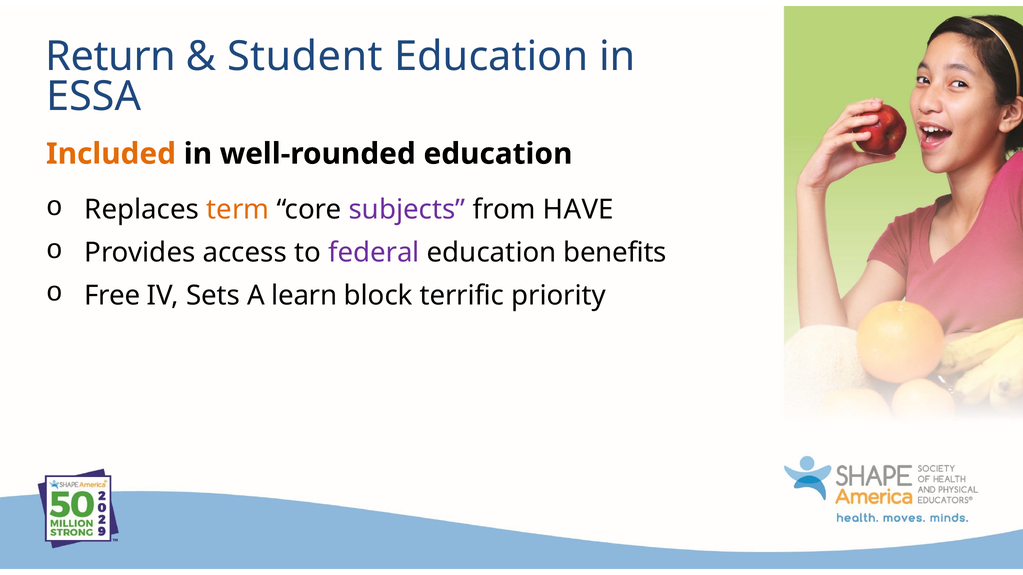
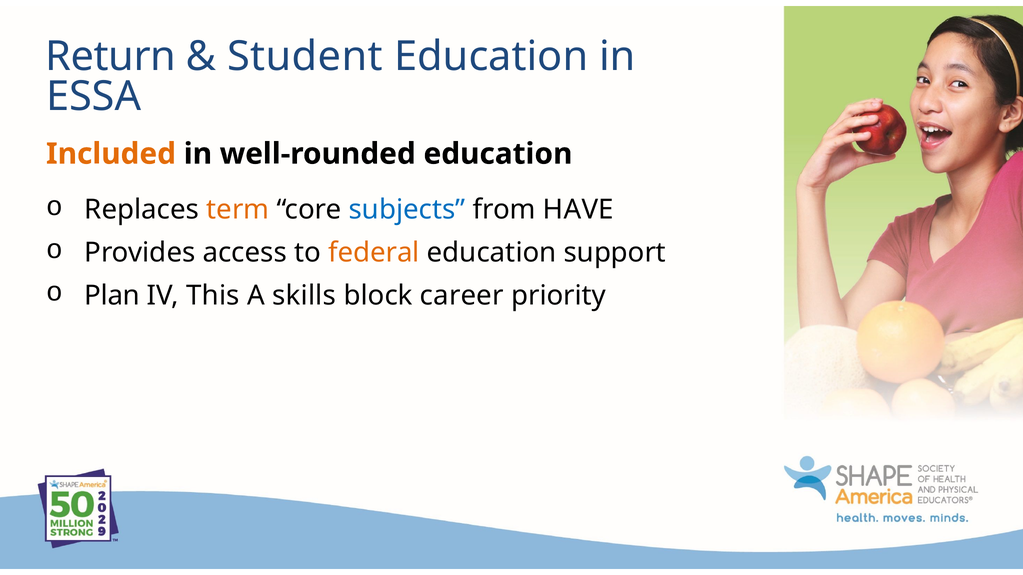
subjects colour: purple -> blue
federal colour: purple -> orange
benefits: benefits -> support
Free: Free -> Plan
Sets: Sets -> This
learn: learn -> skills
terrific: terrific -> career
